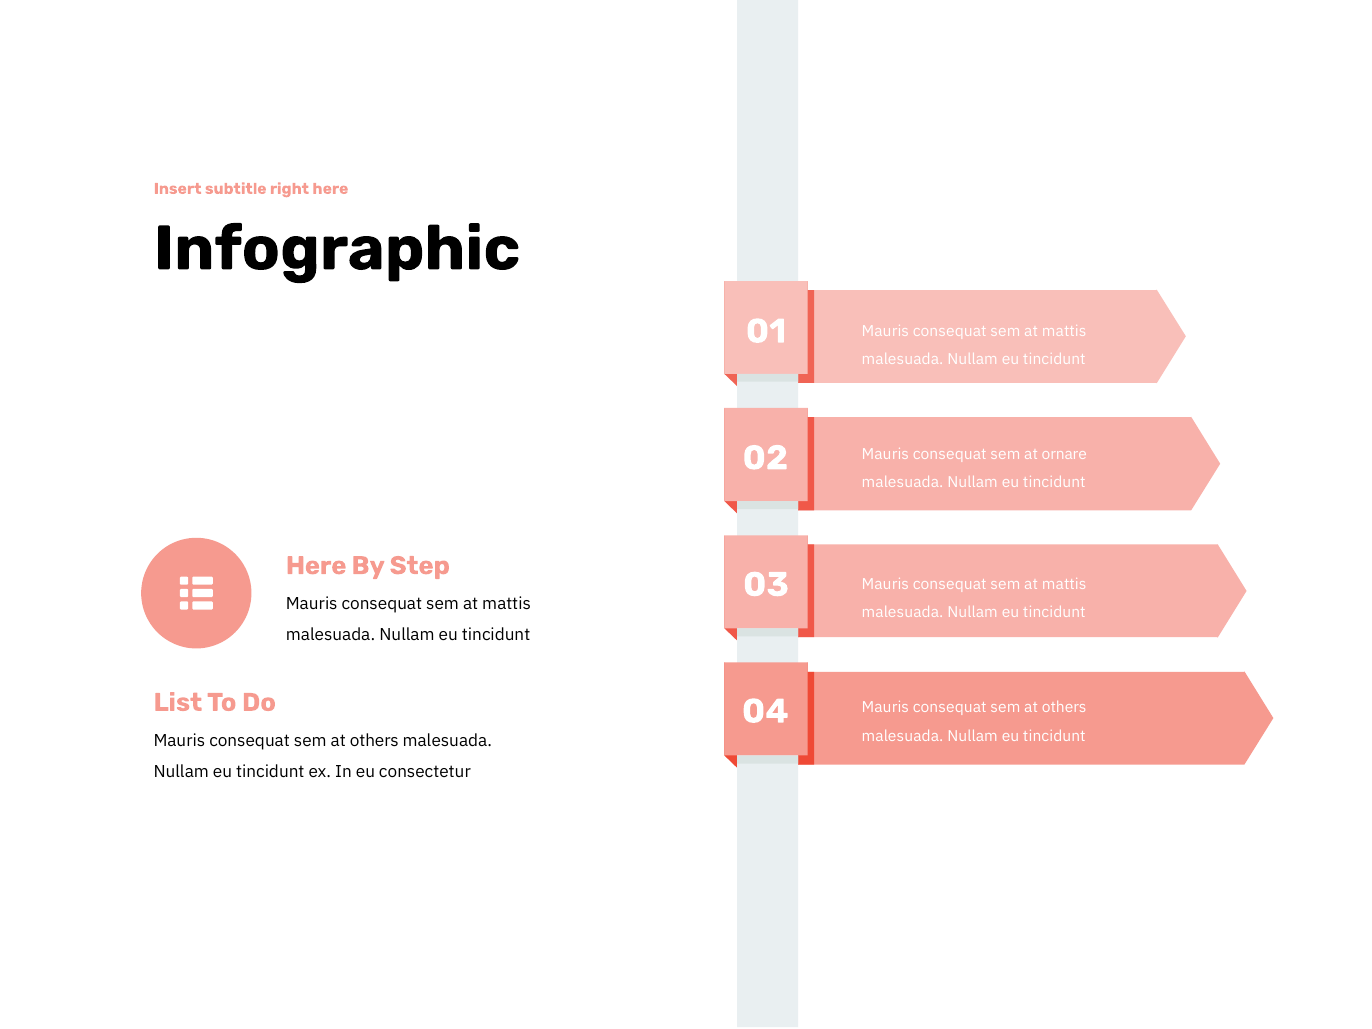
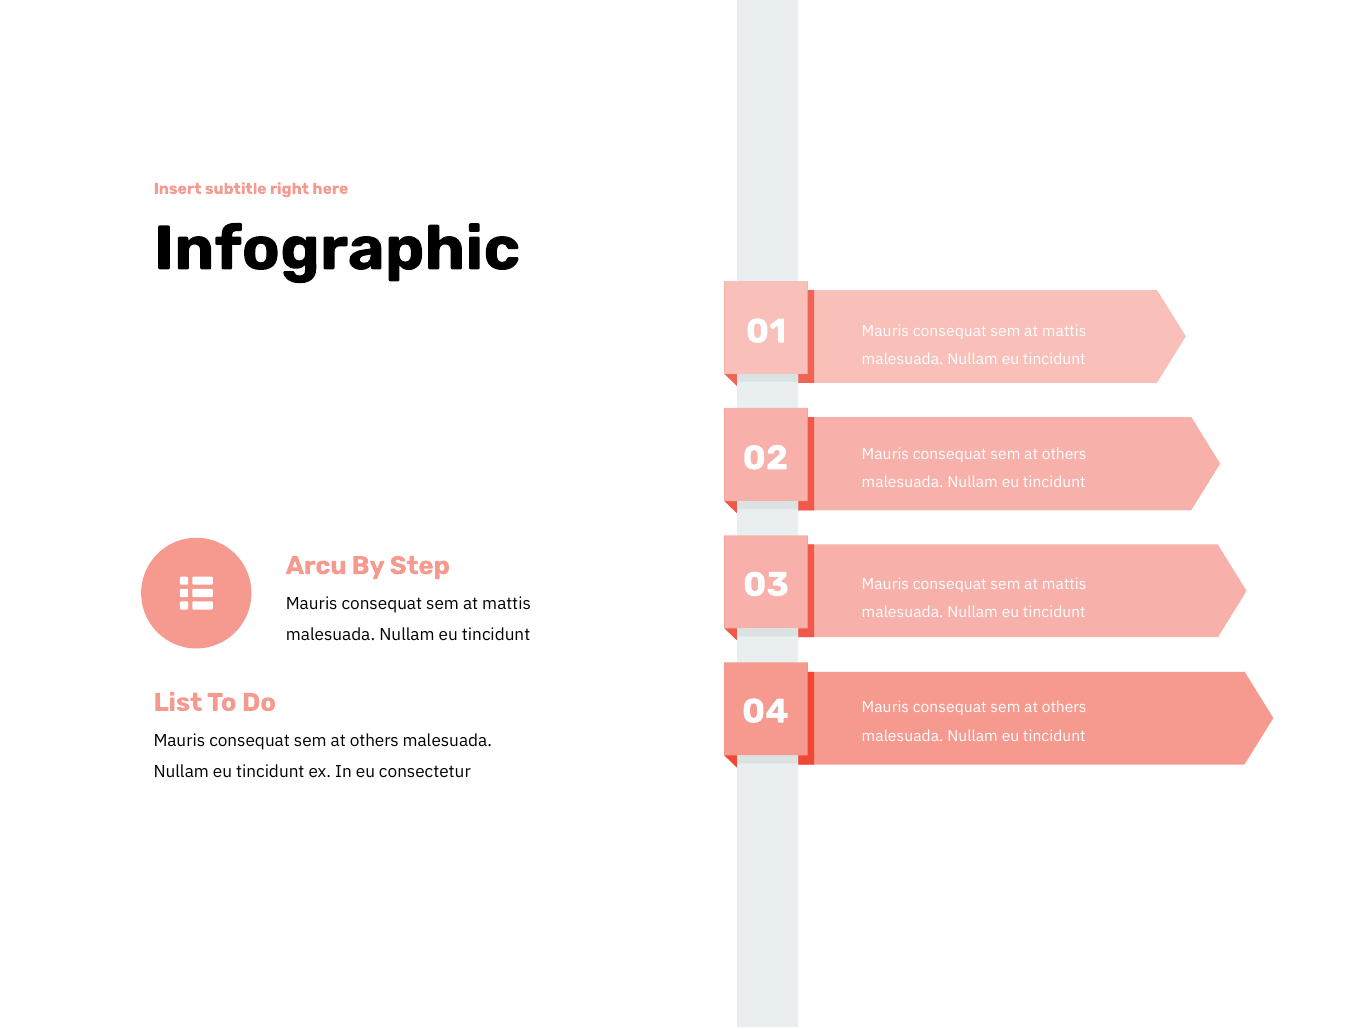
ornare at (1064, 454): ornare -> others
Here at (316, 566): Here -> Arcu
